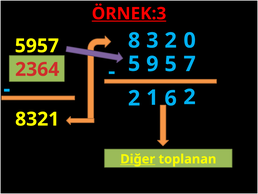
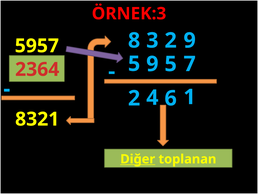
ÖRNEK:3 underline: present -> none
2 0: 0 -> 9
1: 1 -> 4
2 at (190, 97): 2 -> 1
